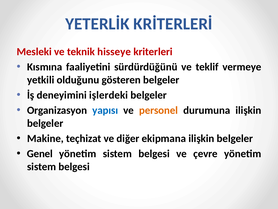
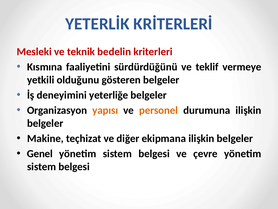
hisseye: hisseye -> bedelin
işlerdeki: işlerdeki -> yeterliğe
yapısı colour: blue -> orange
